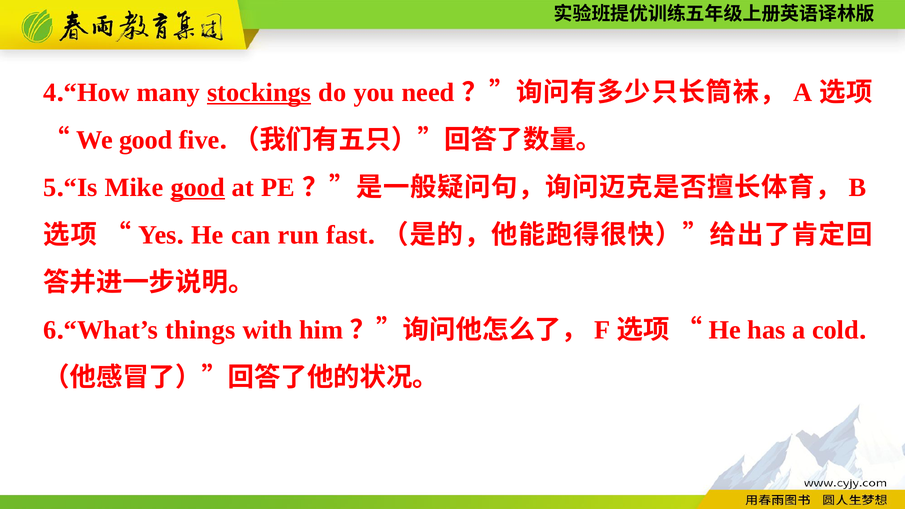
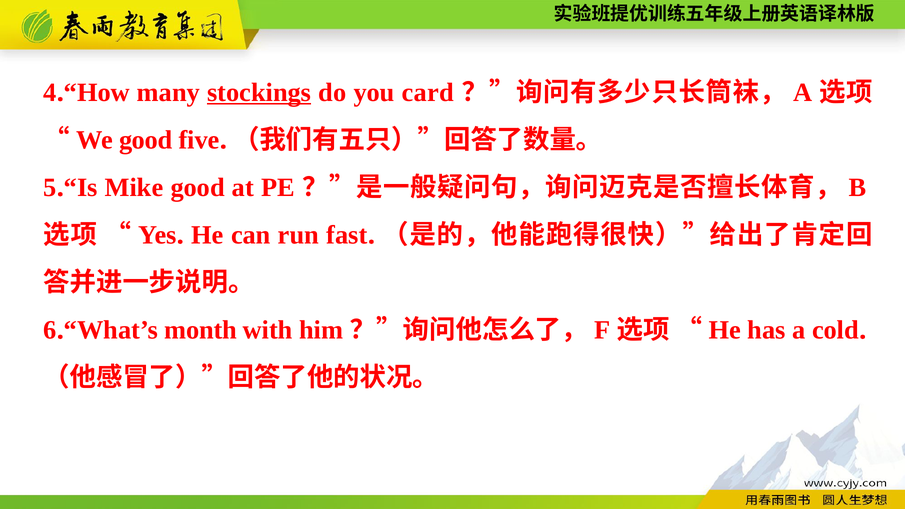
need: need -> card
good at (198, 187) underline: present -> none
things: things -> month
